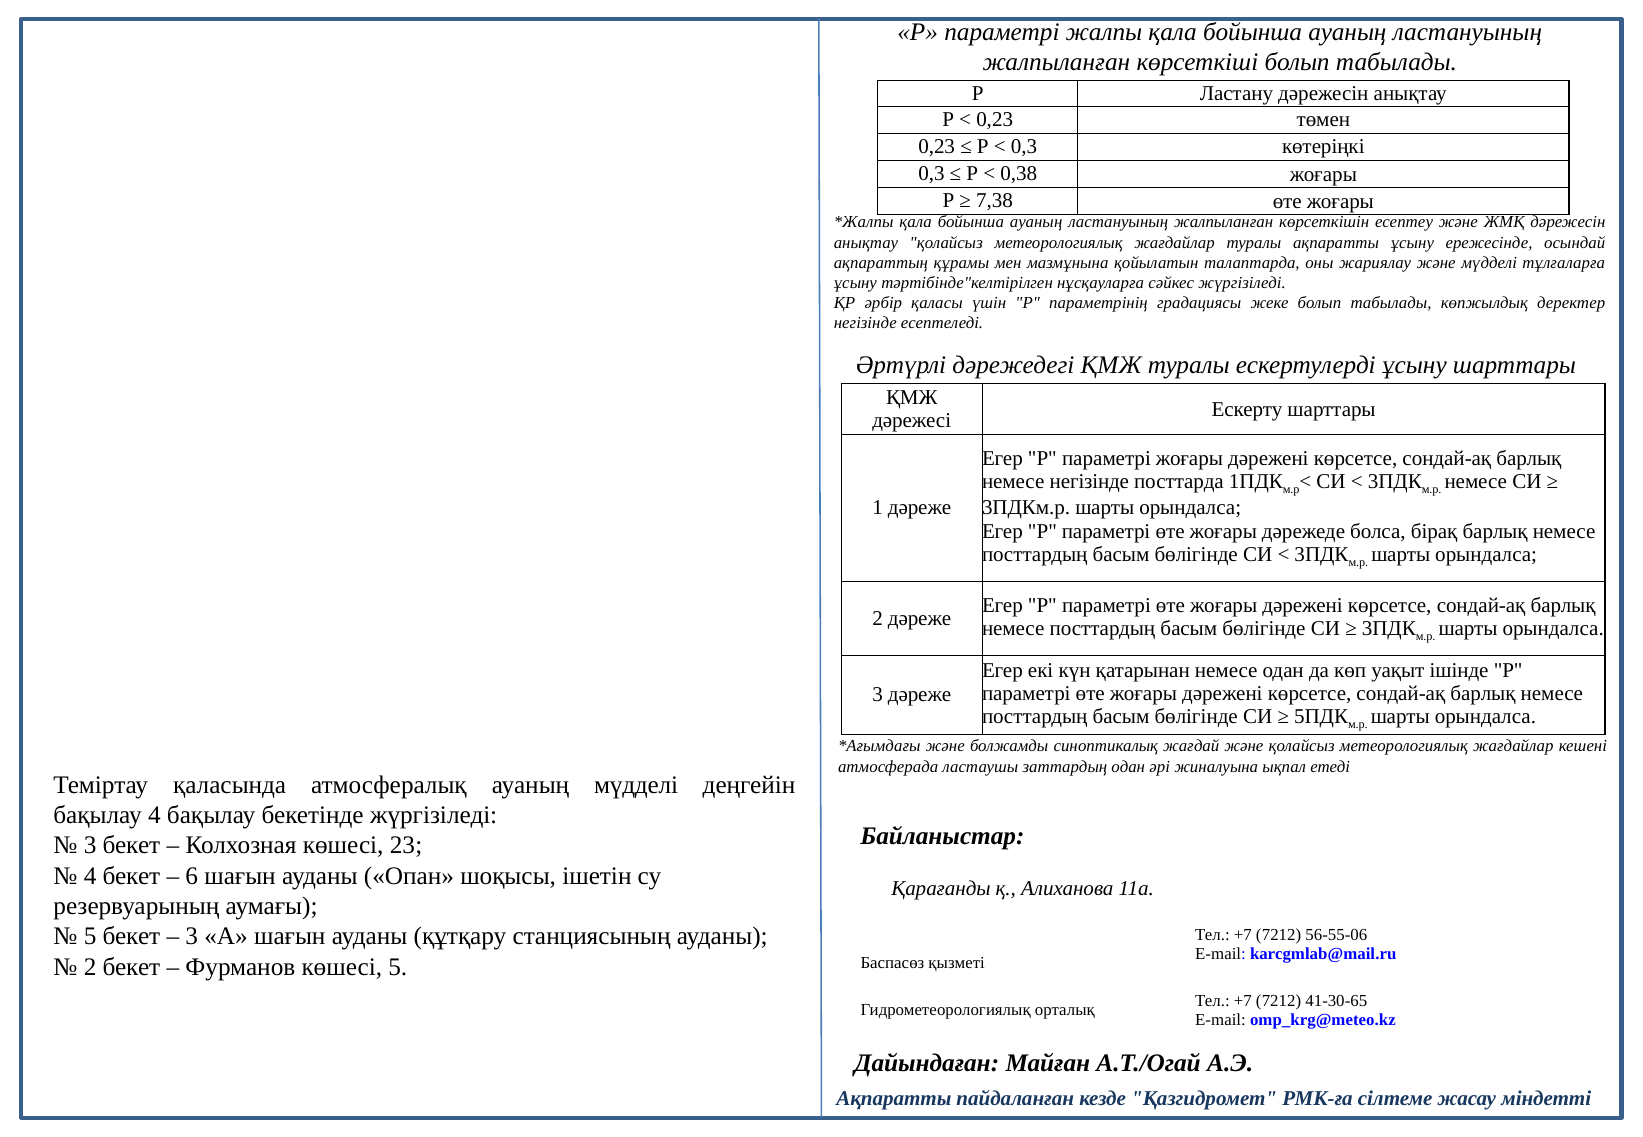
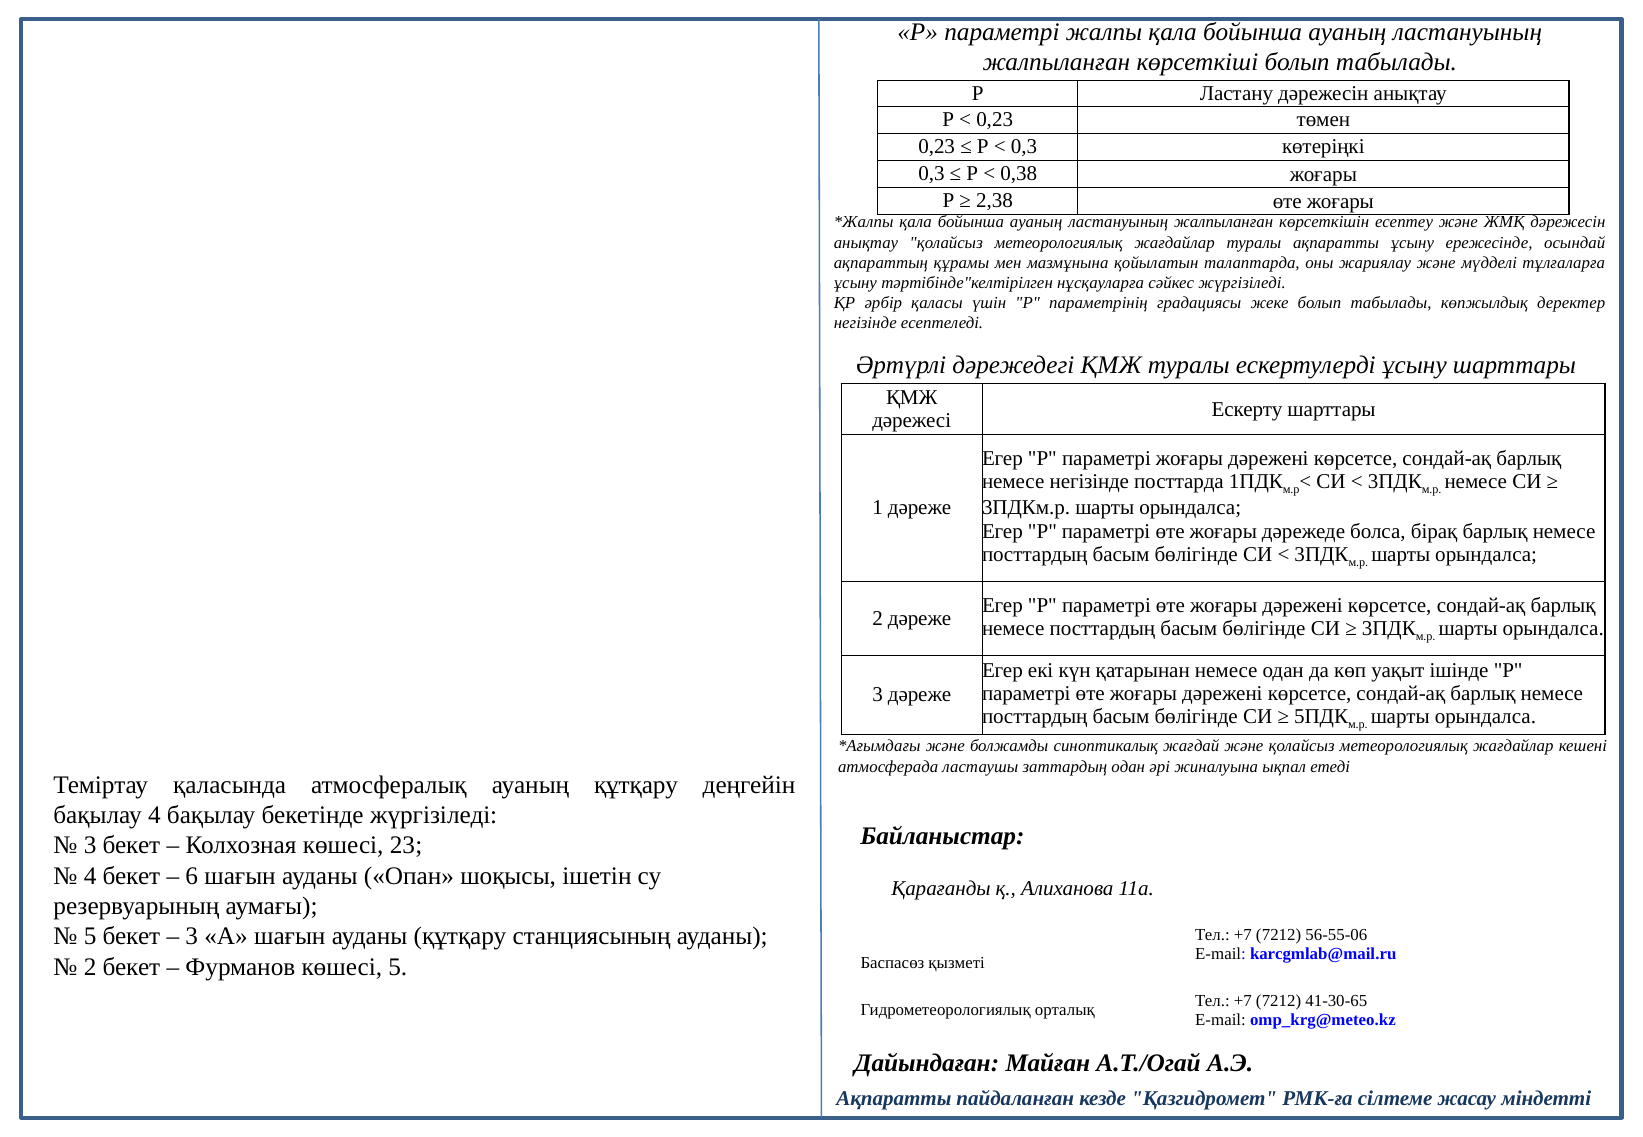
7,38: 7,38 -> 2,38
ауаның мүдделі: мүдделі -> құтқару
